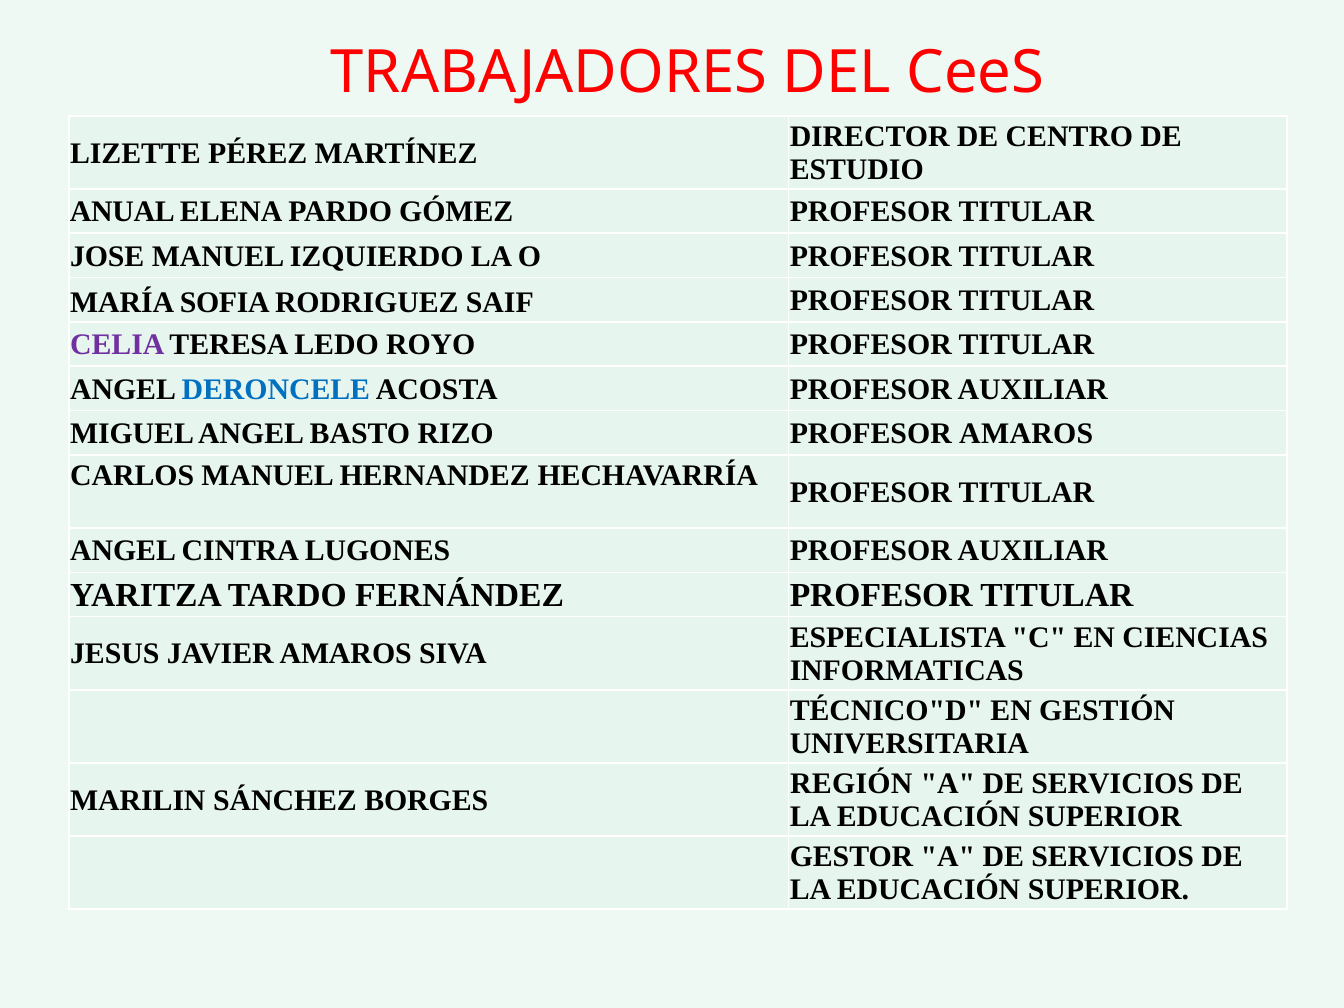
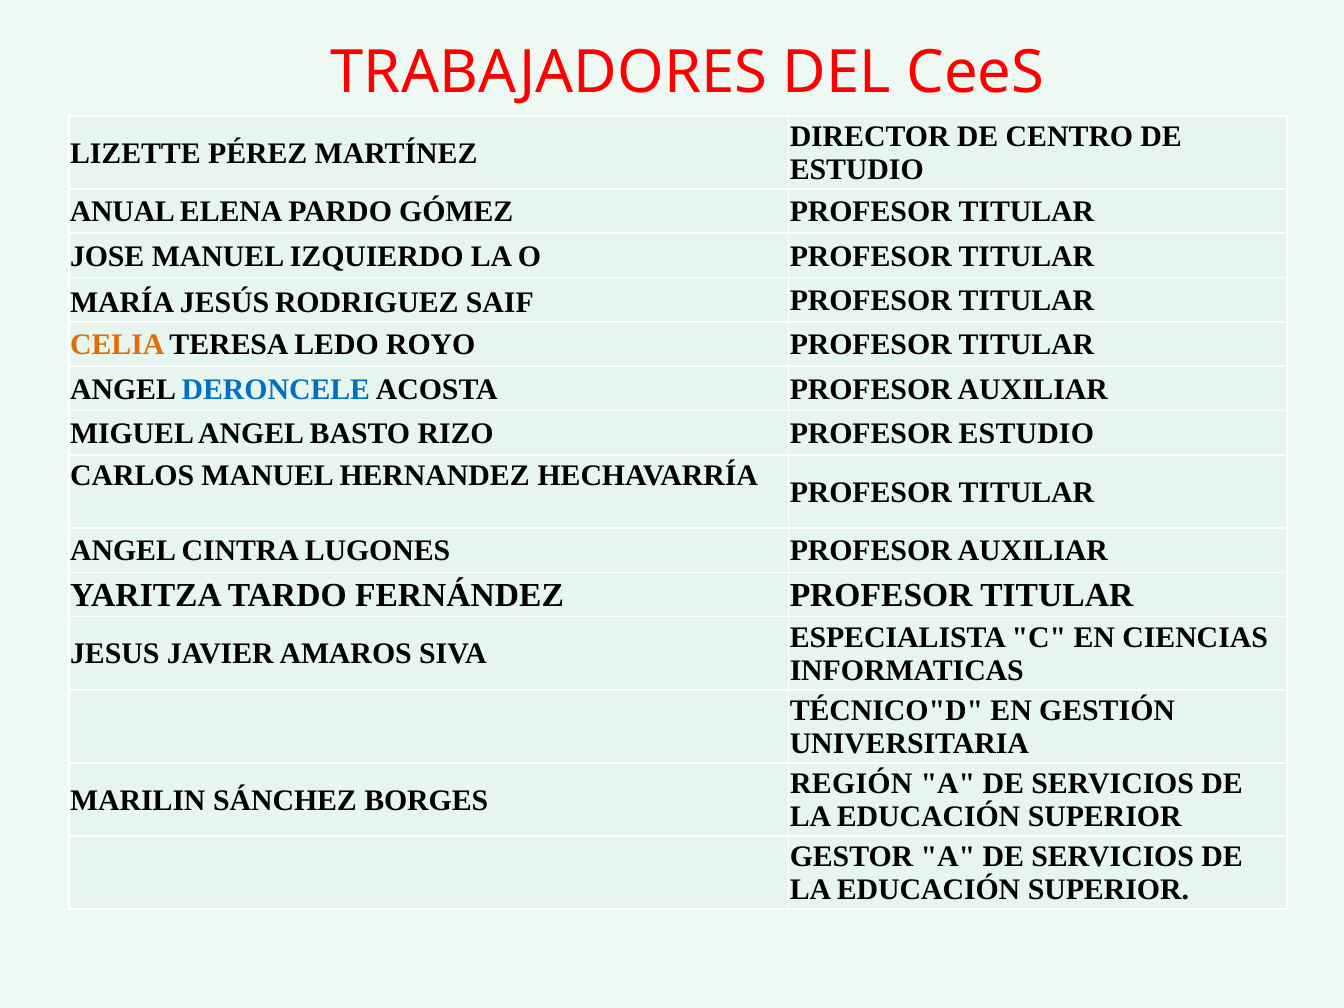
SOFIA: SOFIA -> JESÚS
CELIA colour: purple -> orange
PROFESOR AMAROS: AMAROS -> ESTUDIO
